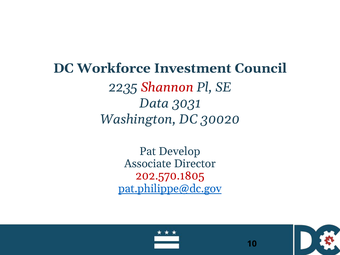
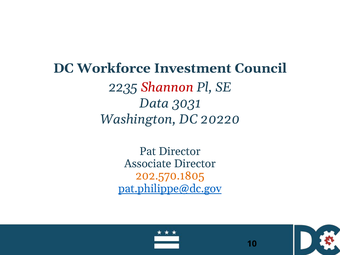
30020: 30020 -> 20220
Pat Develop: Develop -> Director
202.570.1805 colour: red -> orange
